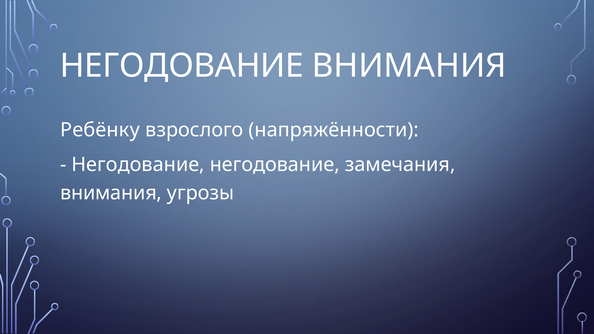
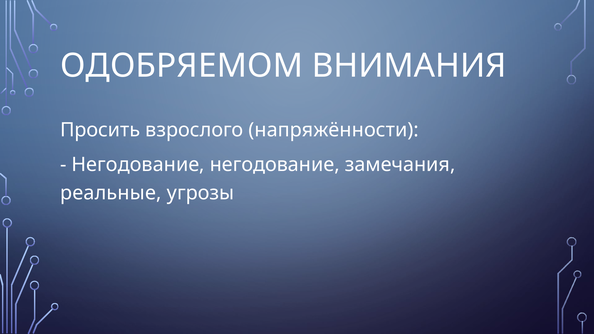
НЕГОДОВАНИЕ at (182, 66): НЕГОДОВАНИЕ -> ОДОБРЯЕМОМ
Ребёнку: Ребёнку -> Просить
внимания at (111, 193): внимания -> реальные
